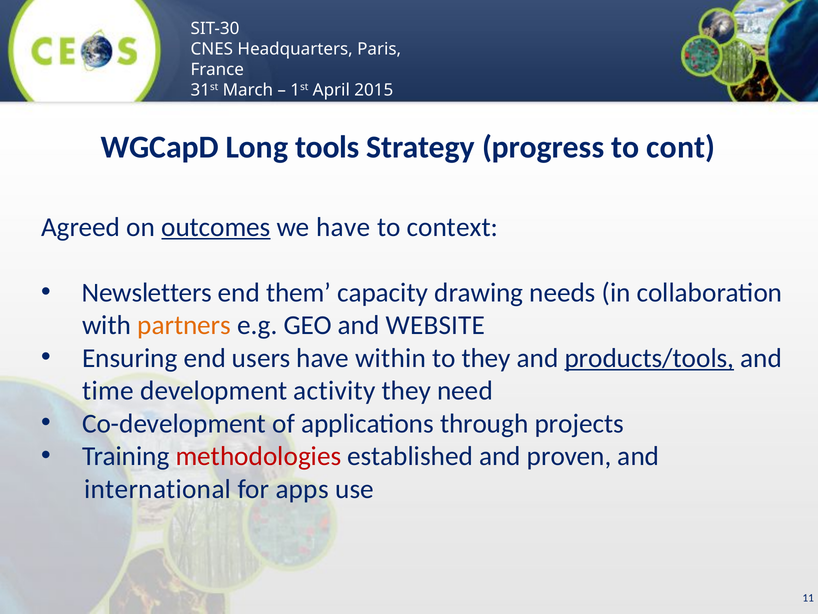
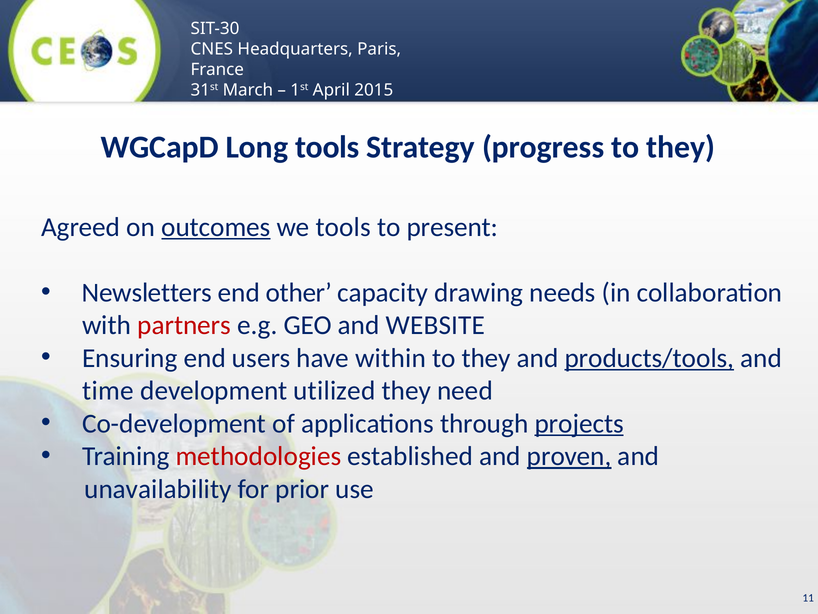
progress to cont: cont -> they
we have: have -> tools
context: context -> present
them: them -> other
partners colour: orange -> red
activity: activity -> utilized
projects underline: none -> present
proven underline: none -> present
international: international -> unavailability
apps: apps -> prior
